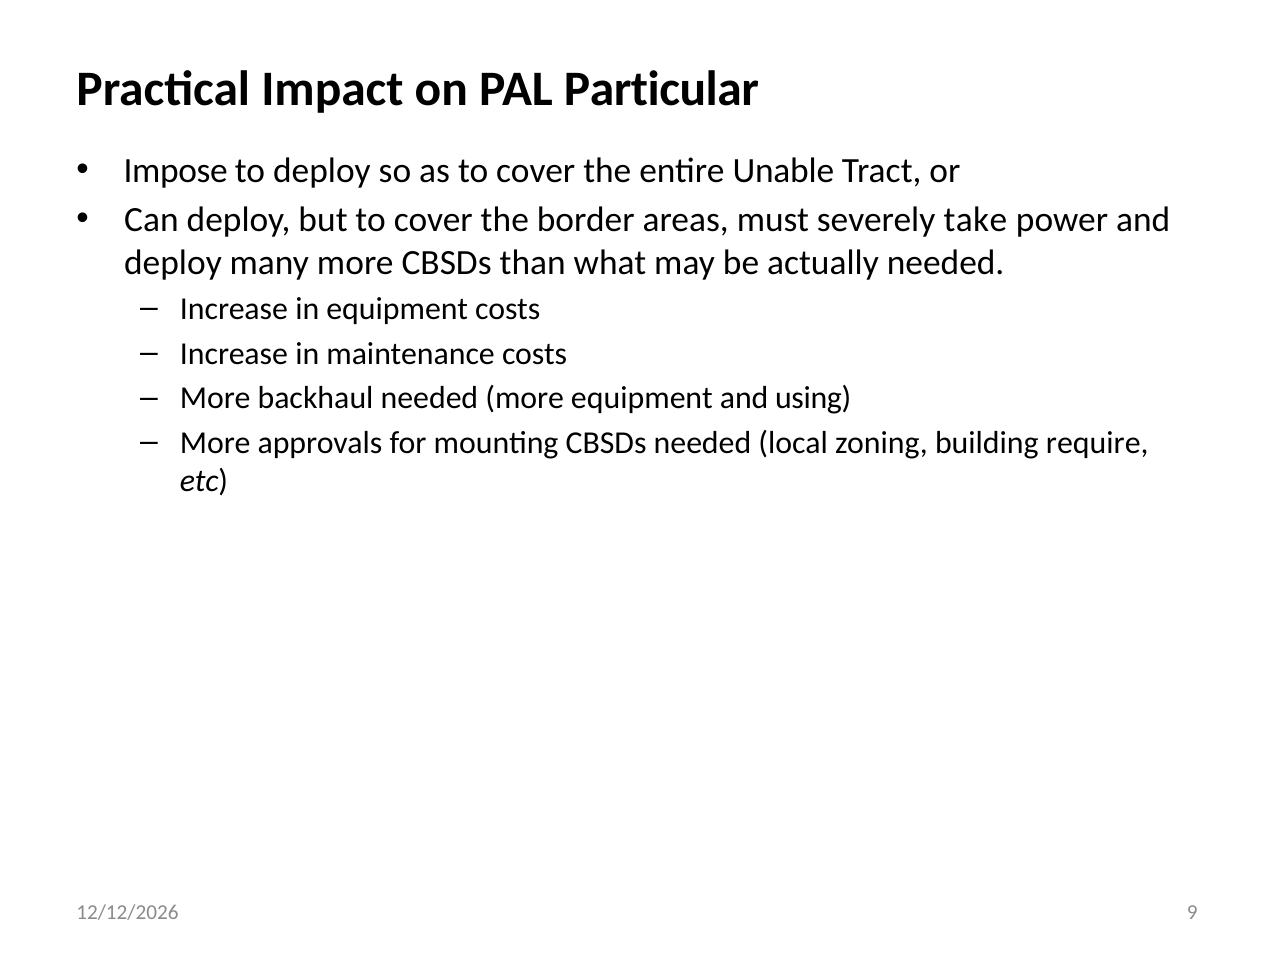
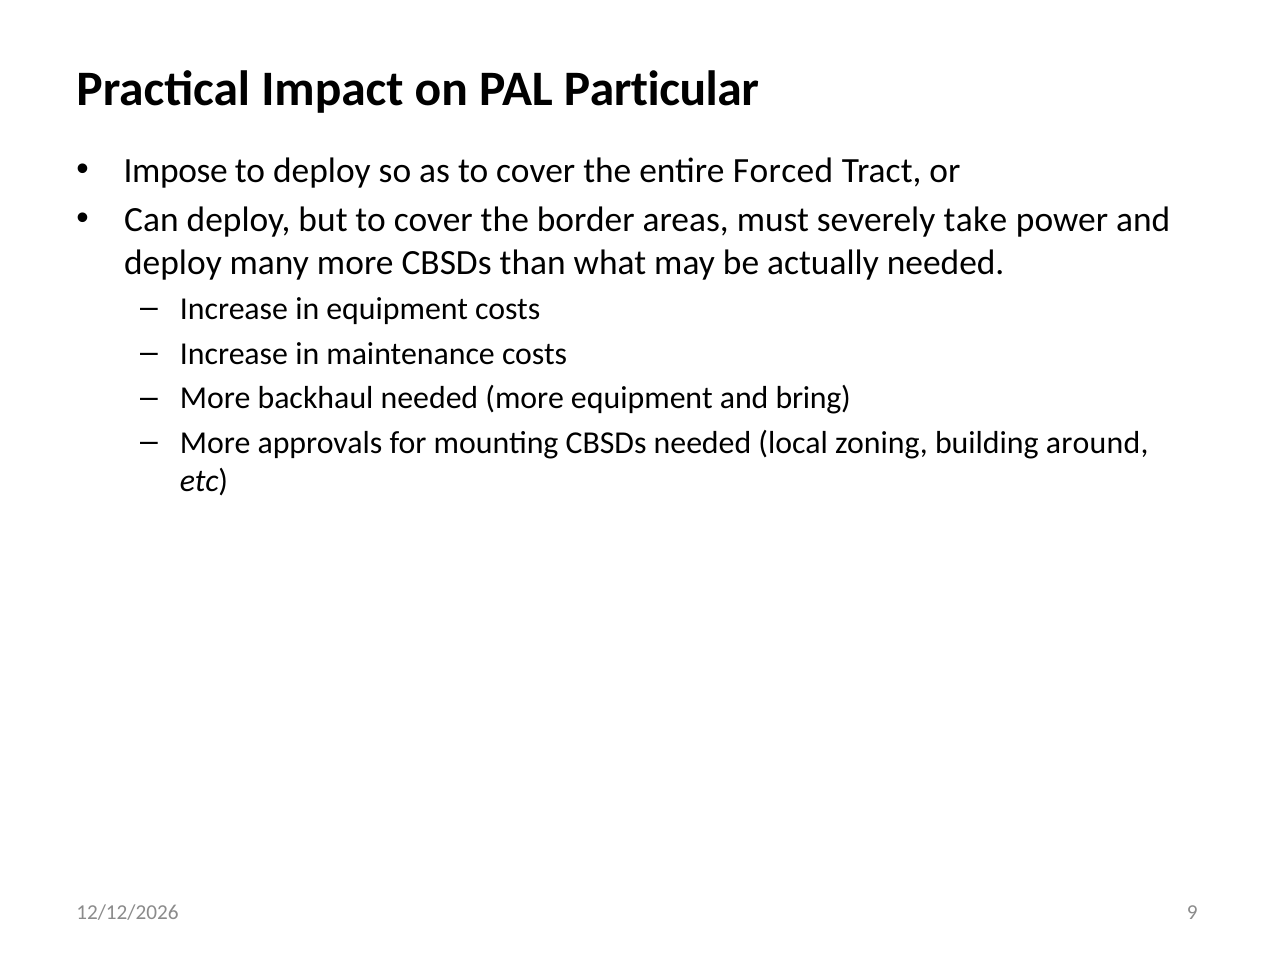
Unable: Unable -> Forced
using: using -> bring
require: require -> around
